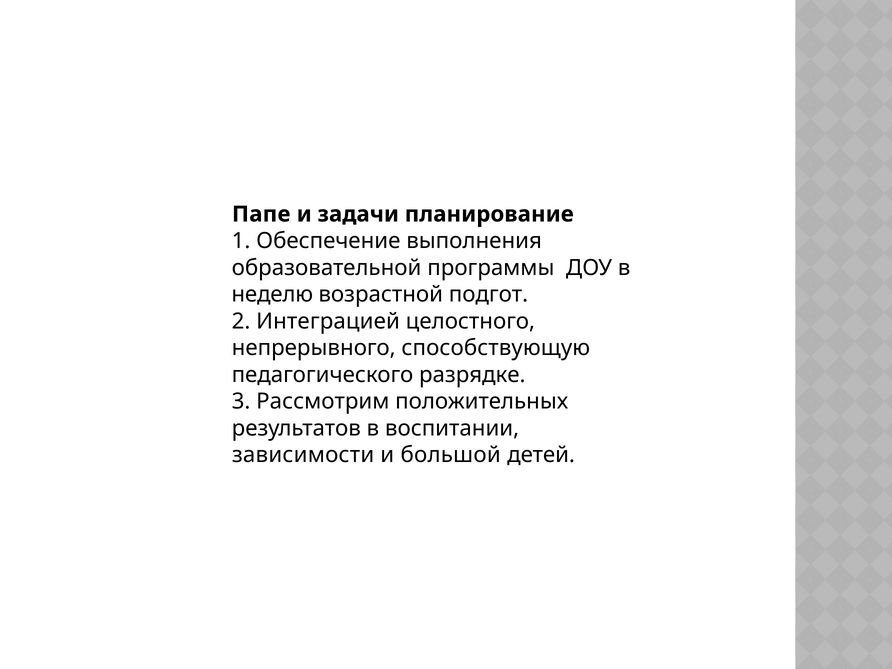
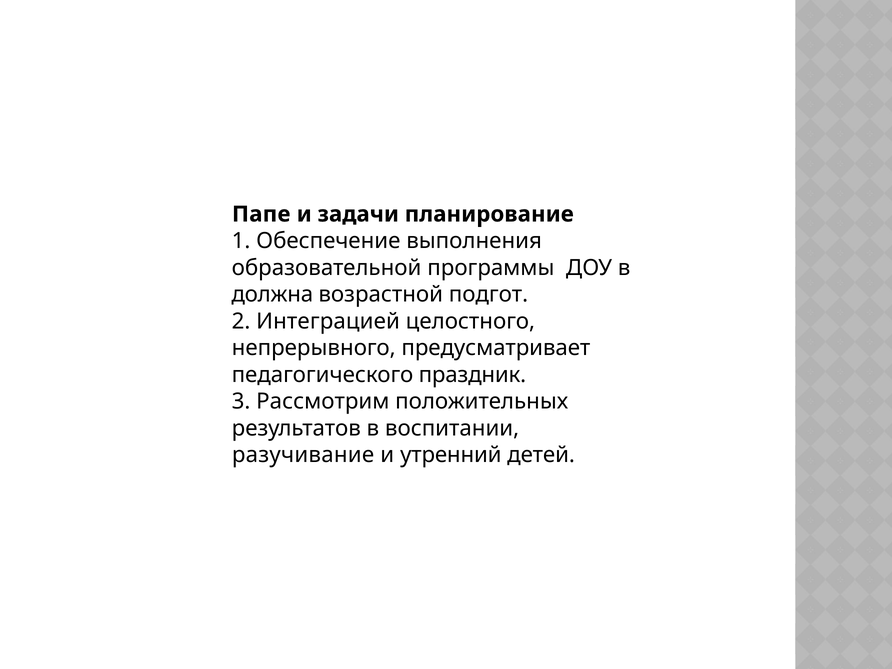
неделю: неделю -> должна
способствующую: способствующую -> предусматривает
разрядке: разрядке -> праздник
зависимости: зависимости -> разучивание
большой: большой -> утренний
